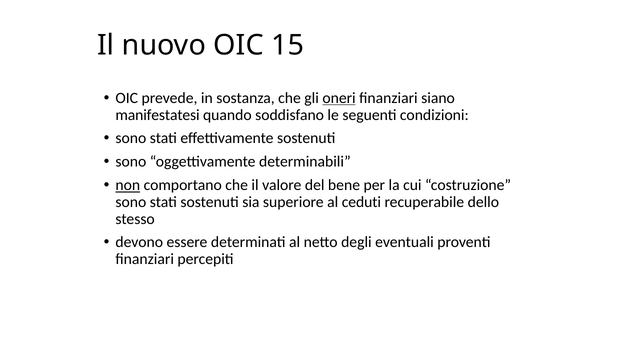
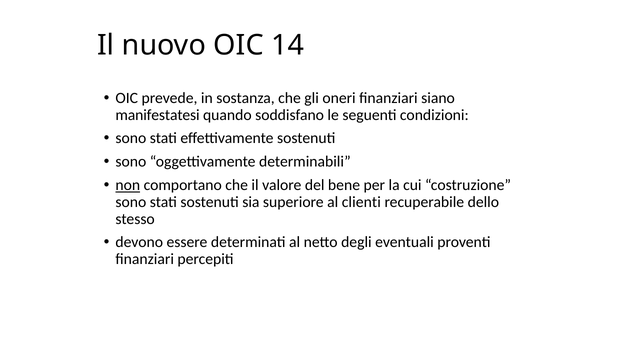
15: 15 -> 14
oneri underline: present -> none
ceduti: ceduti -> clienti
